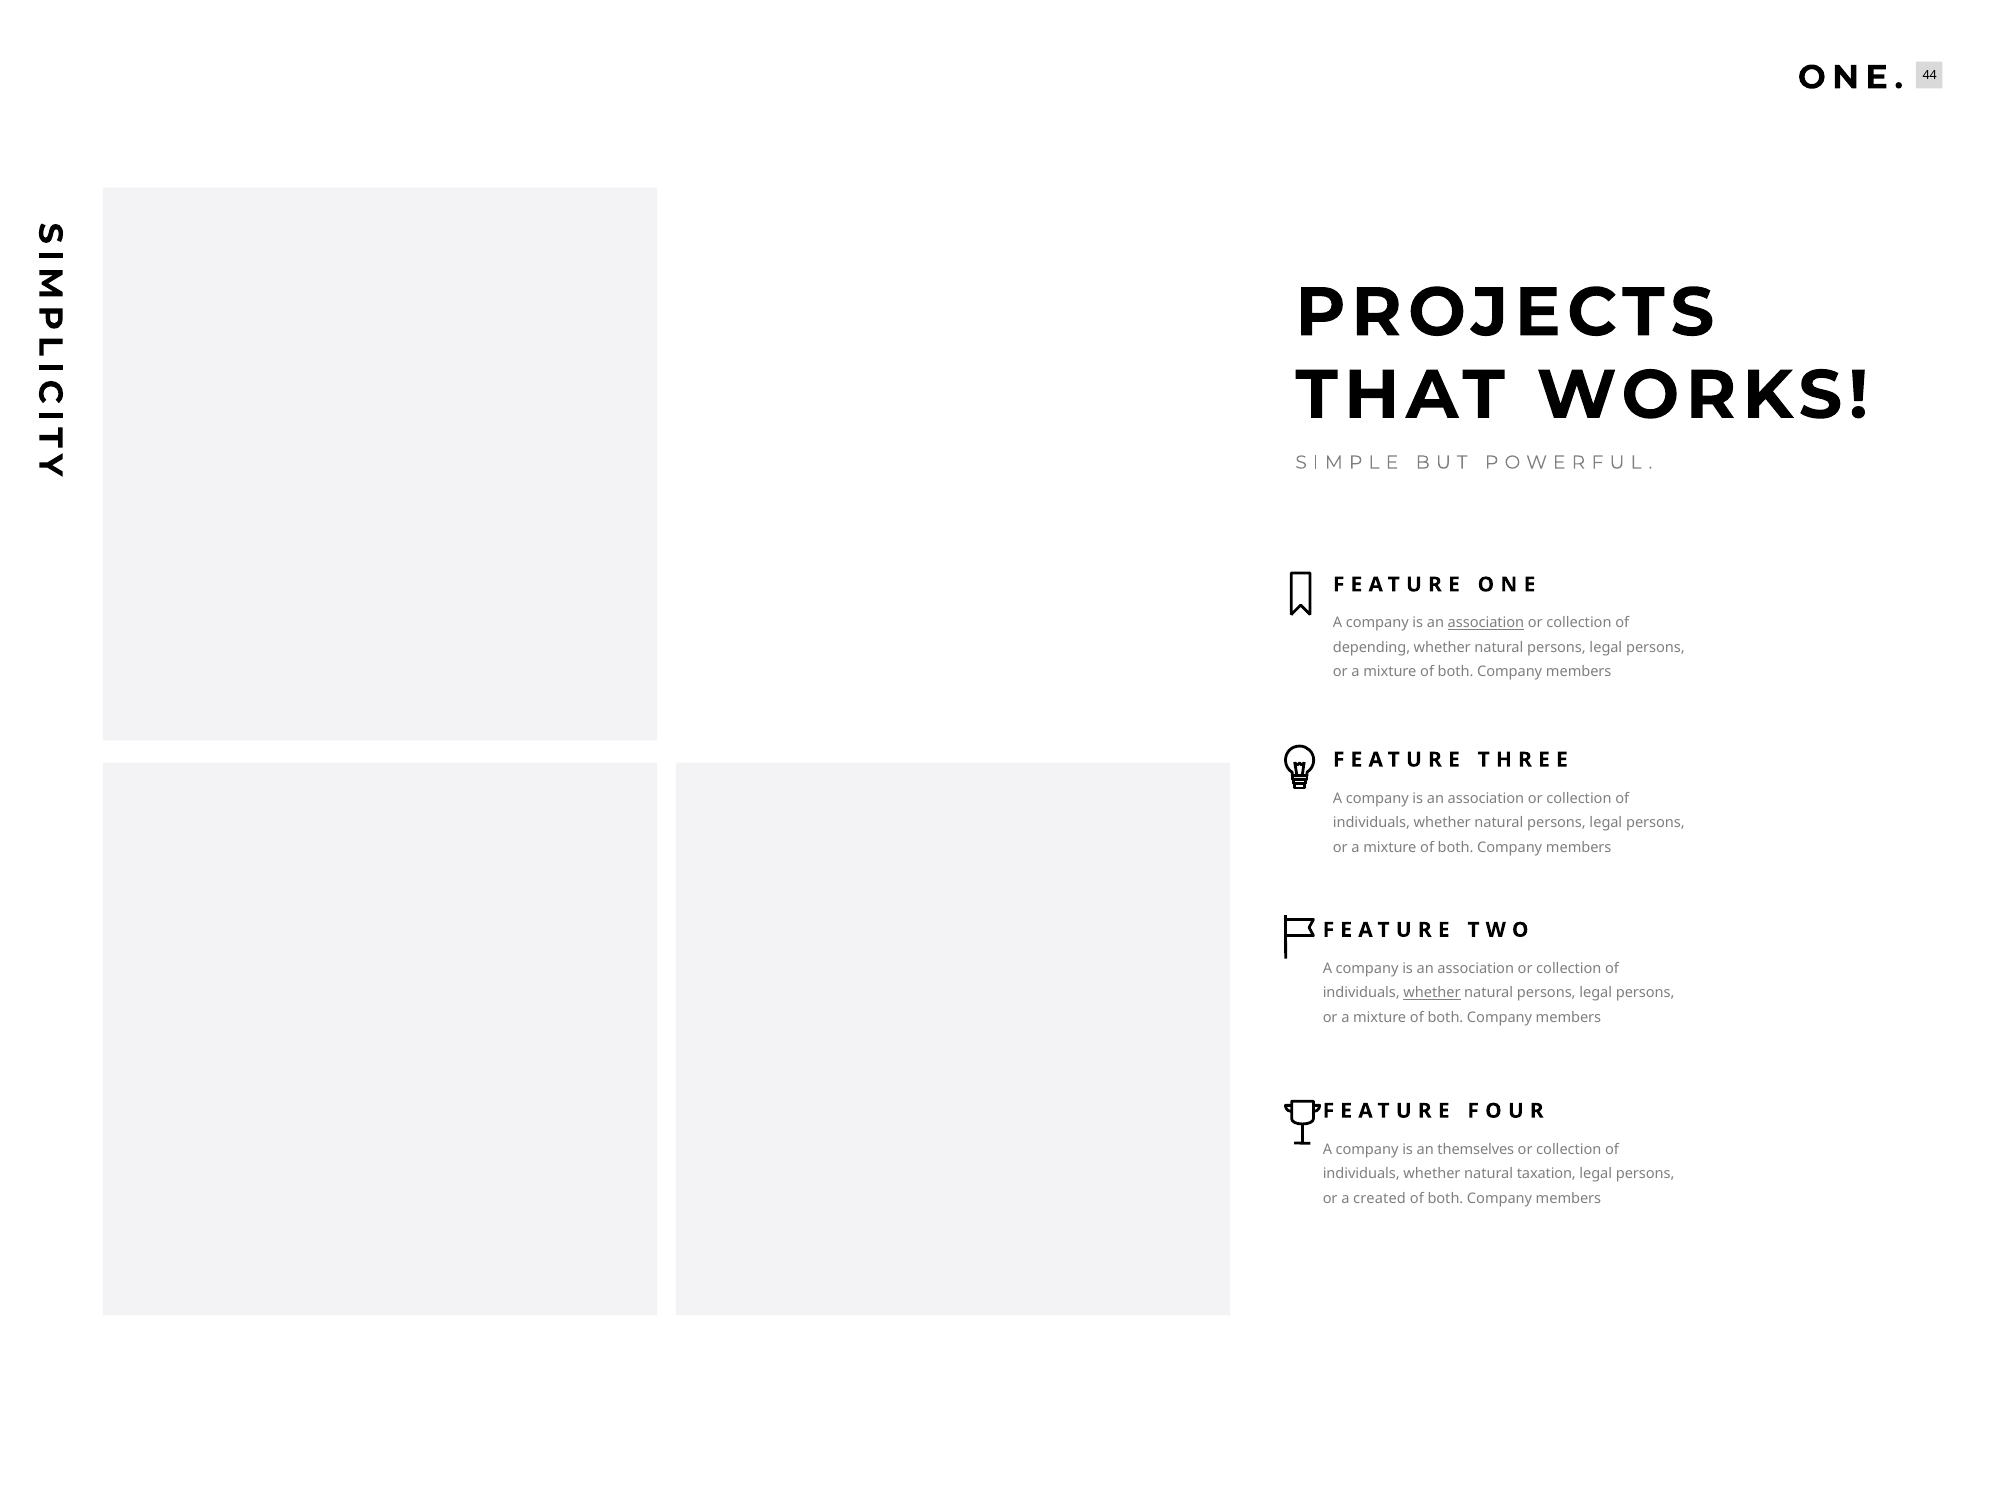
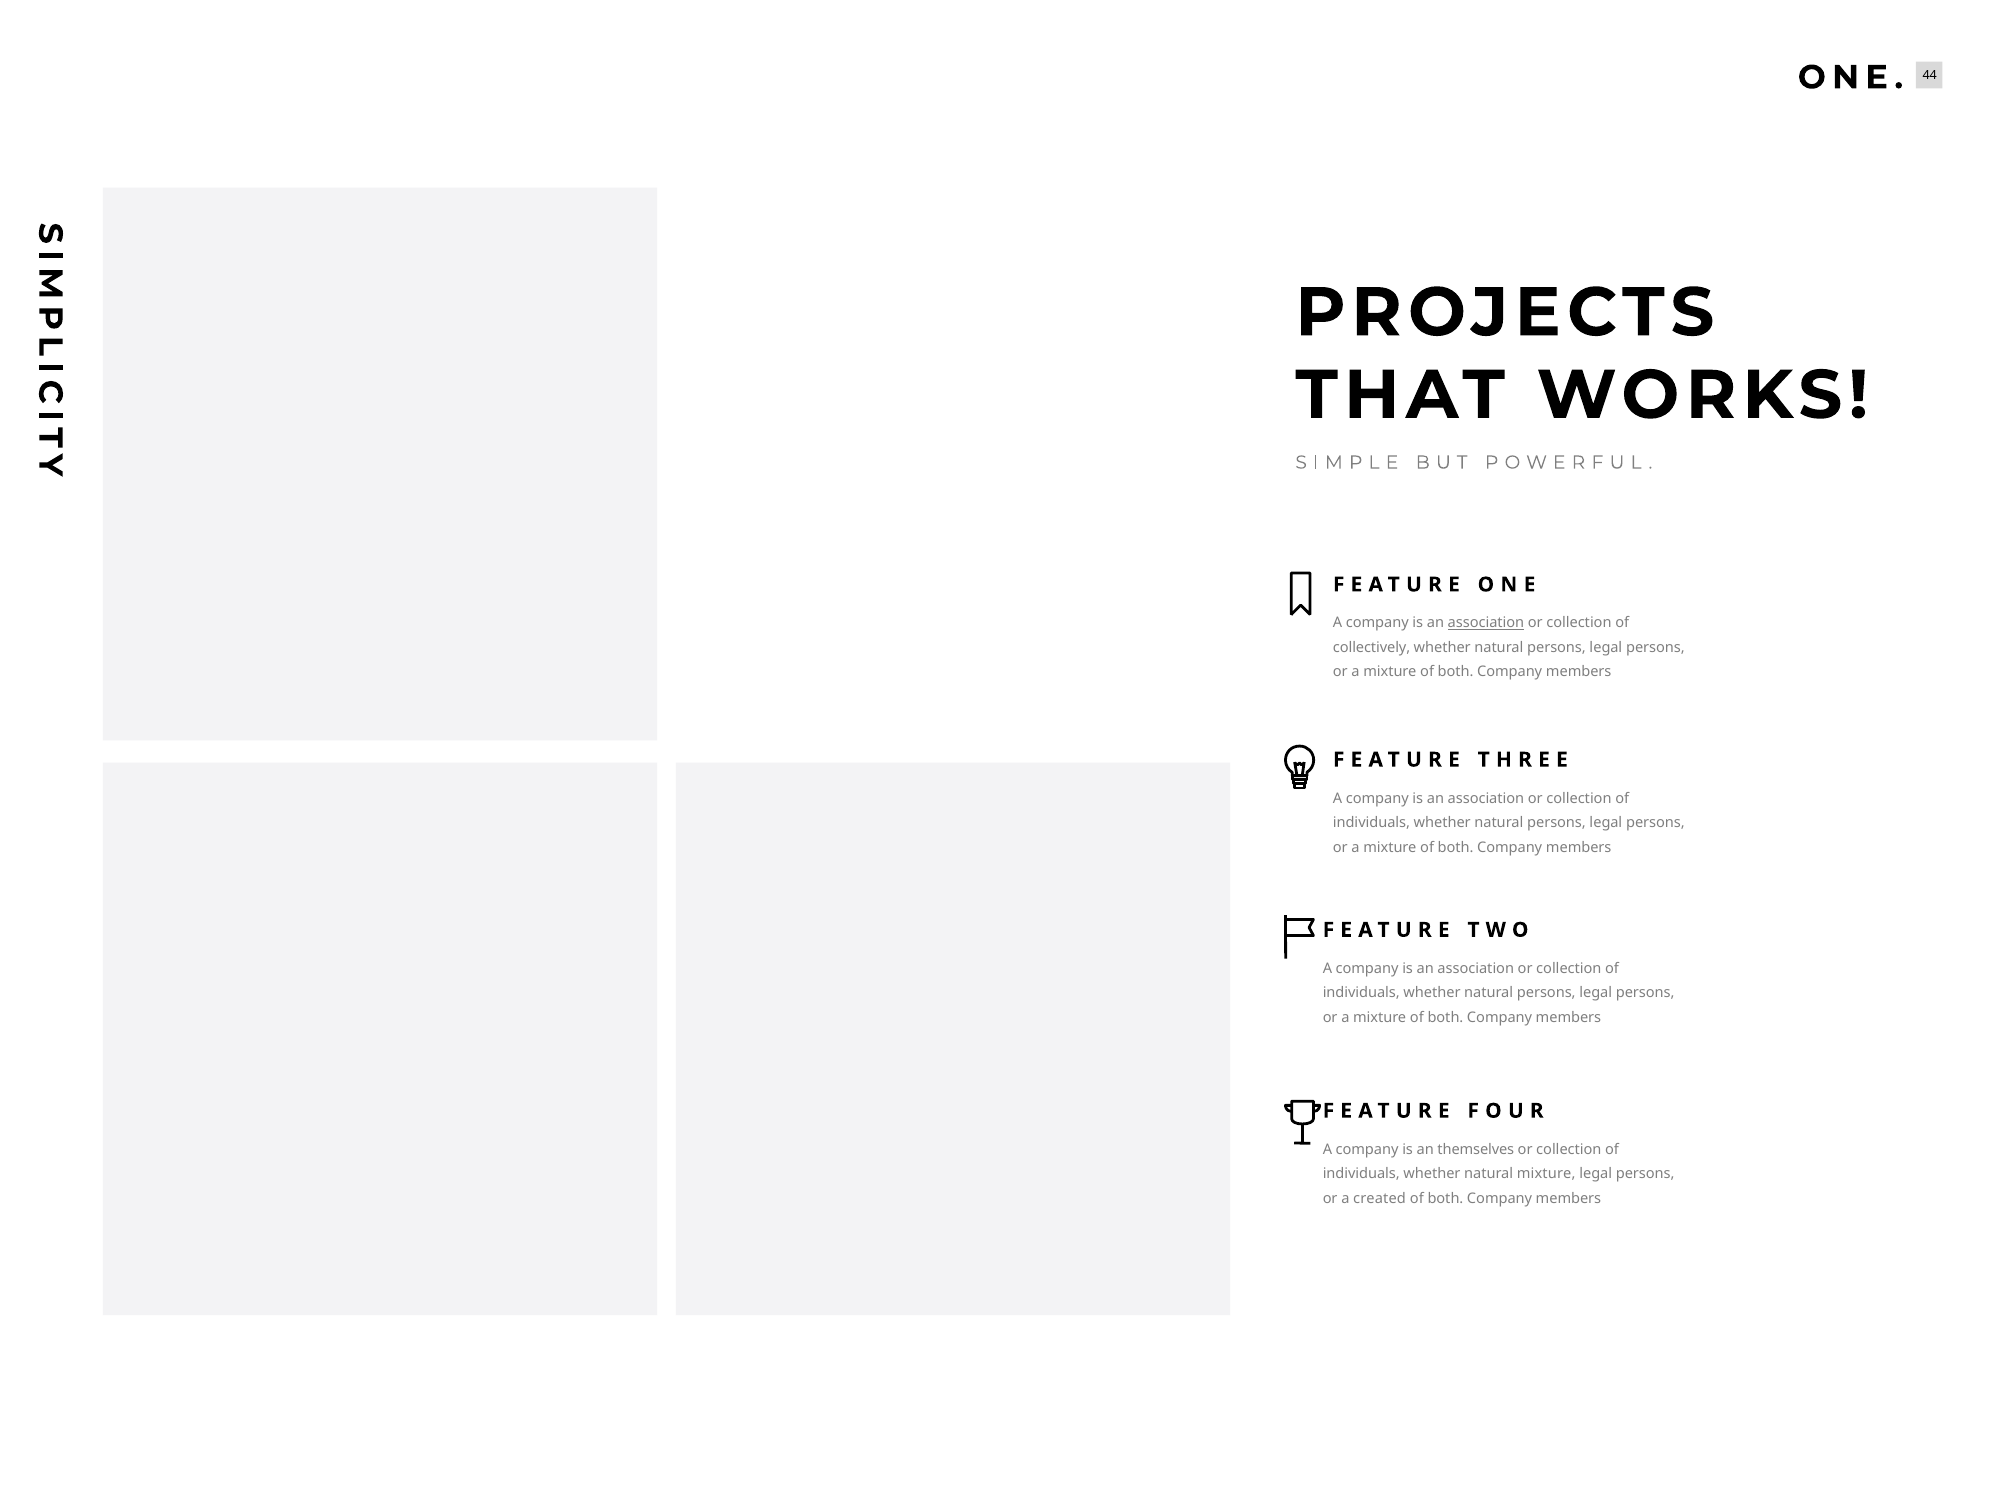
depending: depending -> collectively
whether at (1432, 993) underline: present -> none
natural taxation: taxation -> mixture
